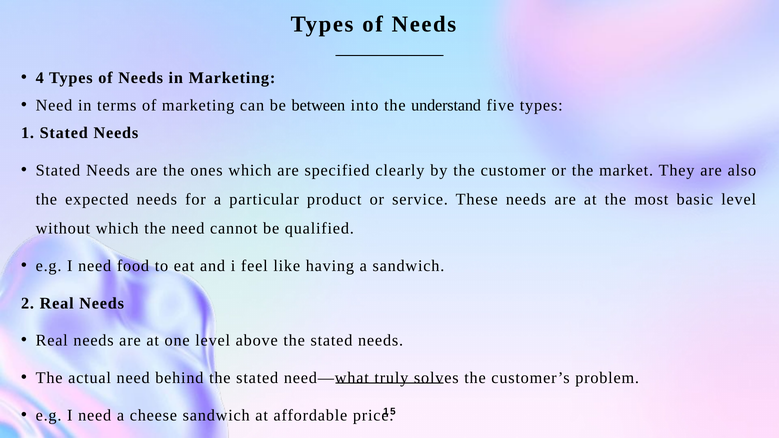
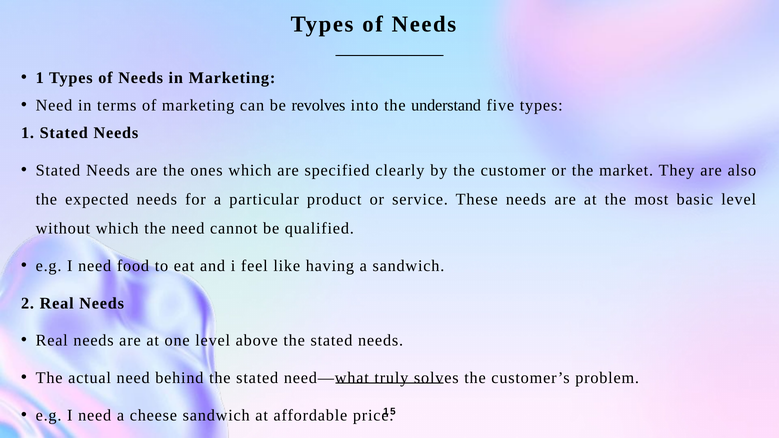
4 at (40, 78): 4 -> 1
between: between -> revolves
